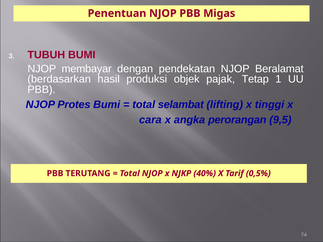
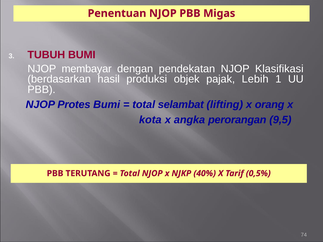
Beralamat: Beralamat -> Klasifikasi
Tetap: Tetap -> Lebih
tinggi: tinggi -> orang
cara: cara -> kota
